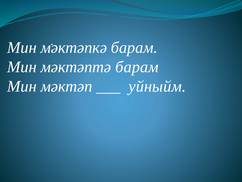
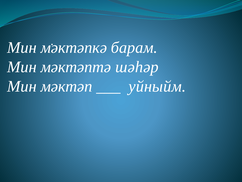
мәктәптә барам: барам -> шәһәр
